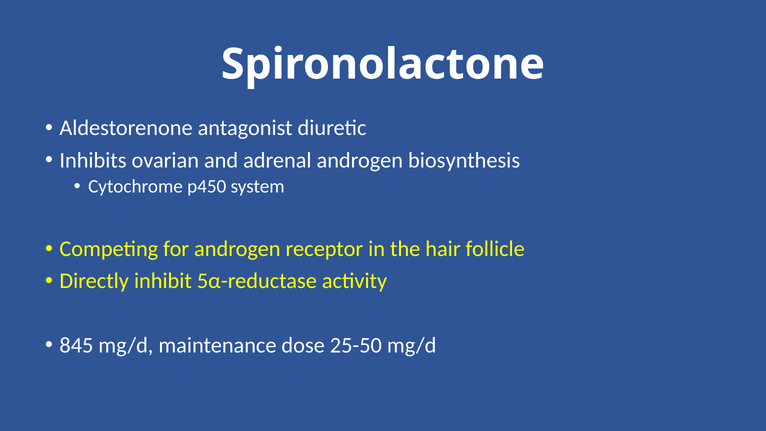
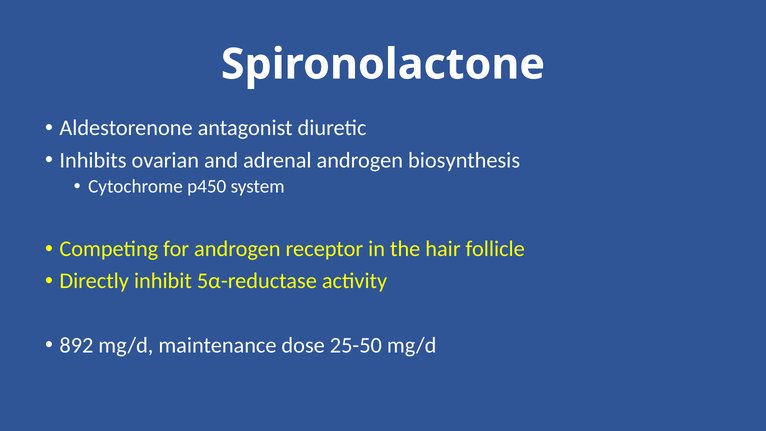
845: 845 -> 892
